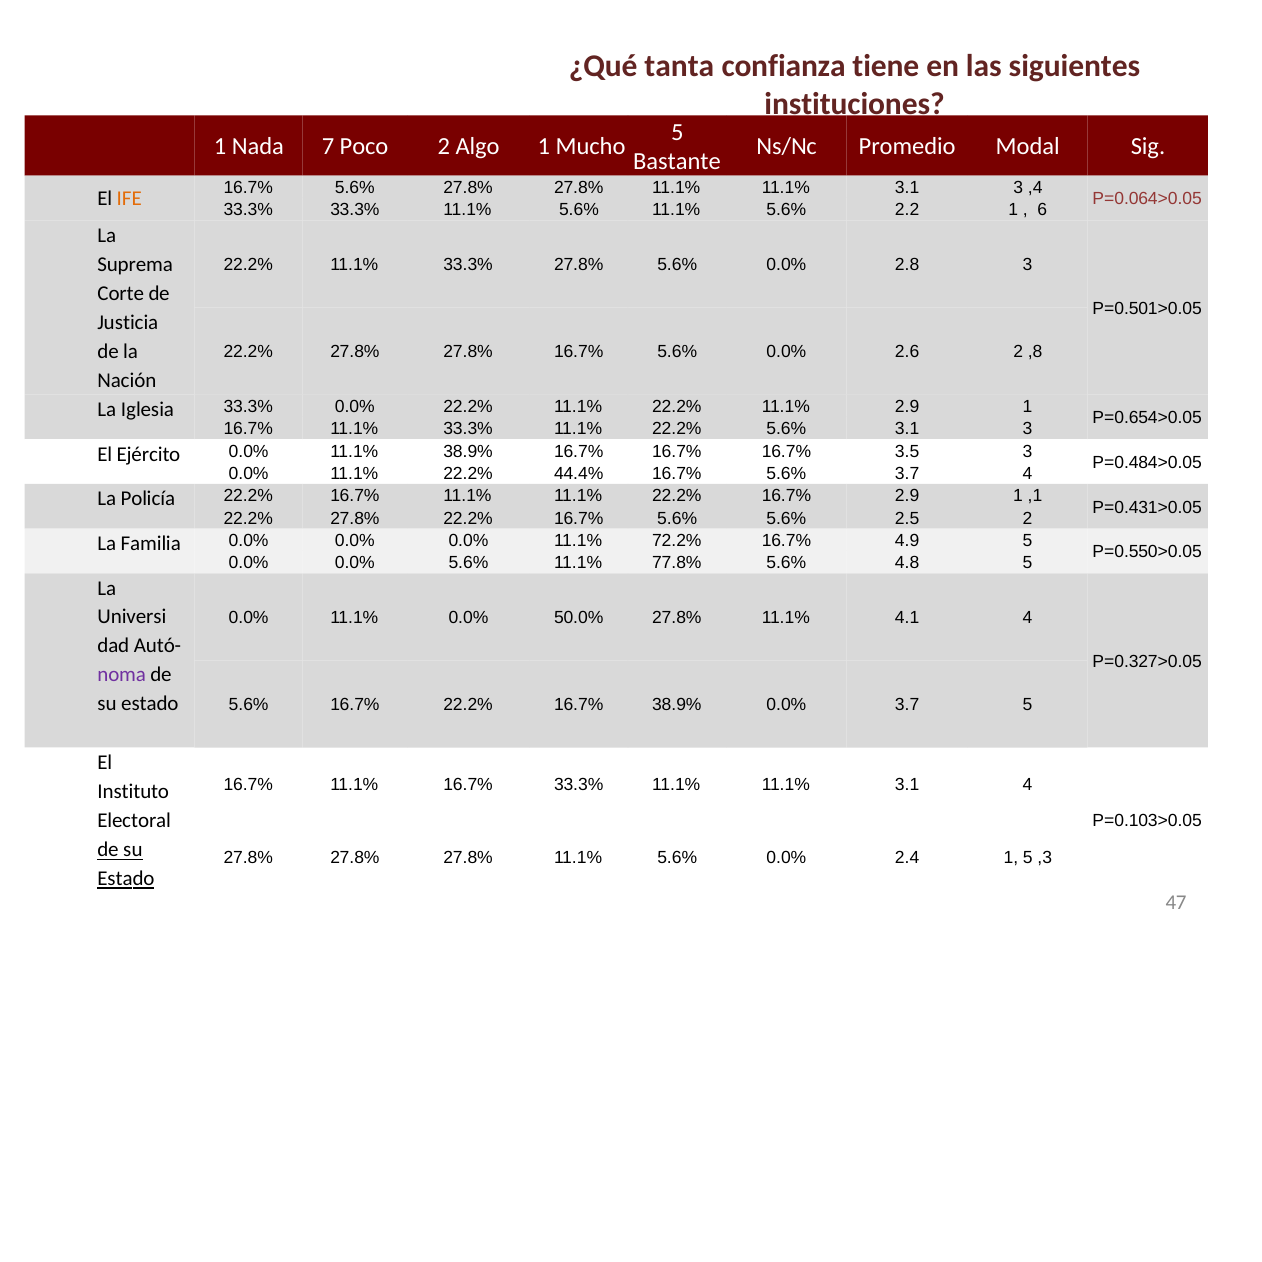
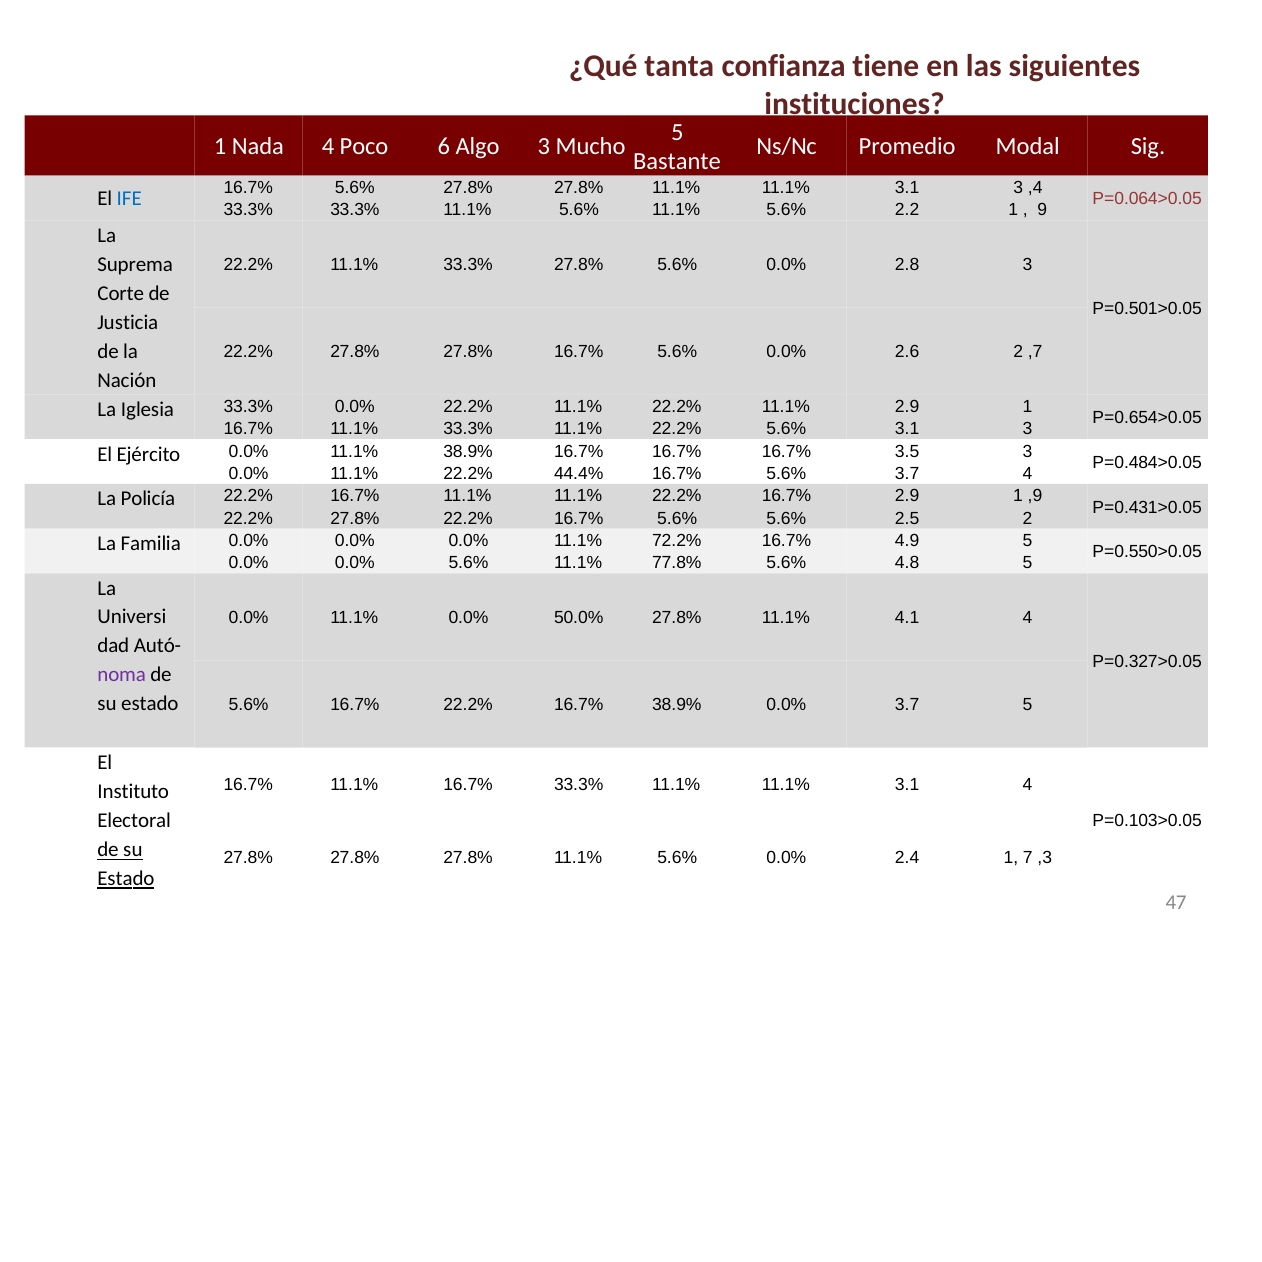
Nada 7: 7 -> 4
Poco 2: 2 -> 6
Algo 1: 1 -> 3
IFE colour: orange -> blue
6: 6 -> 9
,8: ,8 -> ,7
,1: ,1 -> ,9
1 5: 5 -> 7
